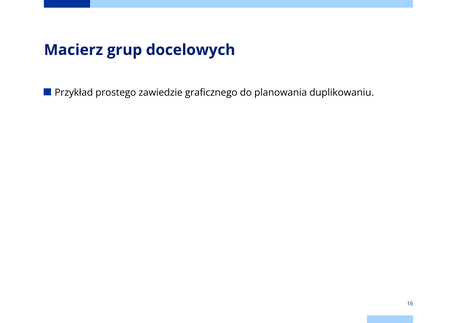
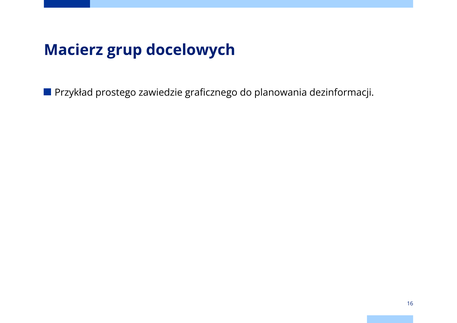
duplikowaniu: duplikowaniu -> dezinformacji
